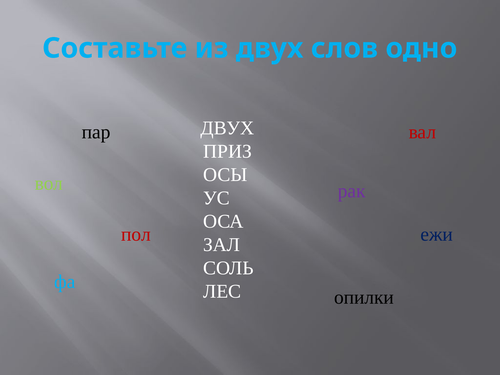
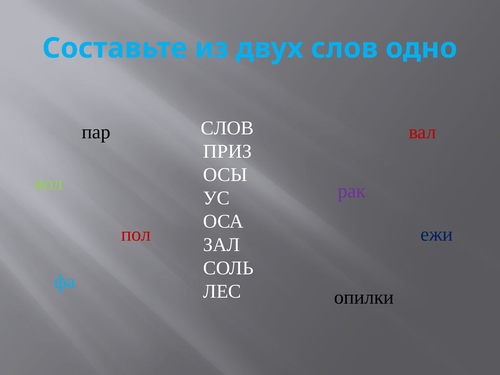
ДВУХ at (227, 128): ДВУХ -> СЛОВ
